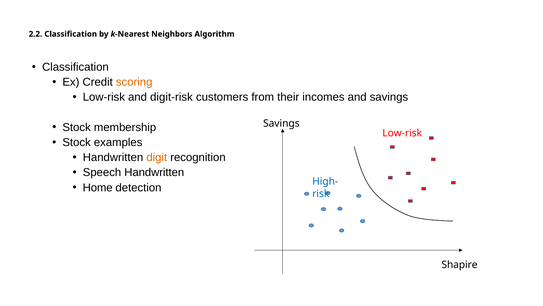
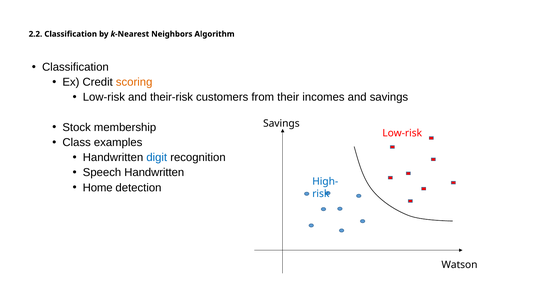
digit-risk: digit-risk -> their-risk
Stock at (77, 142): Stock -> Class
digit colour: orange -> blue
Shapire: Shapire -> Watson
